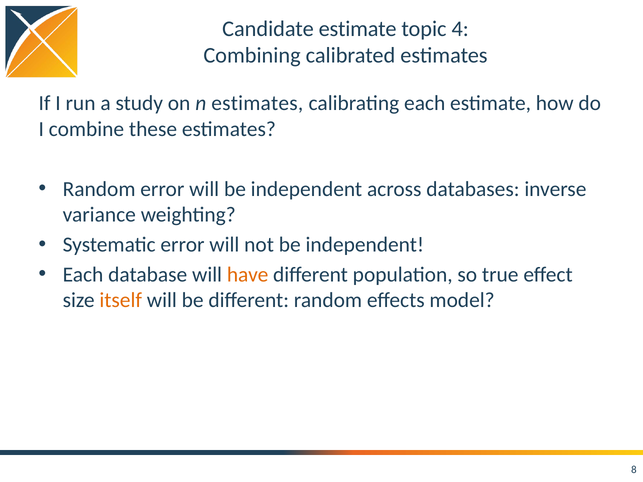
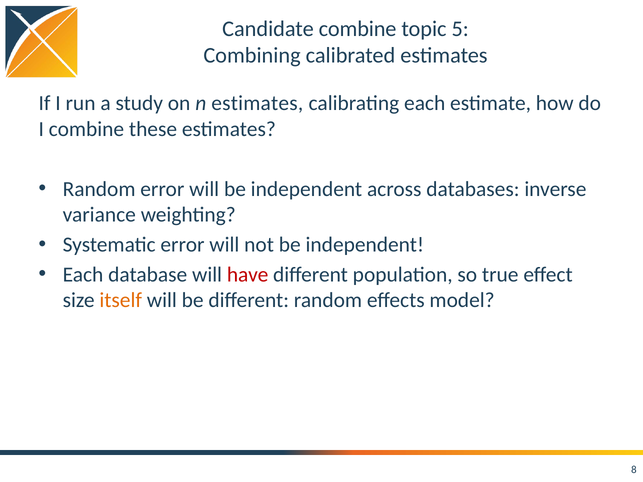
Candidate estimate: estimate -> combine
4: 4 -> 5
have colour: orange -> red
